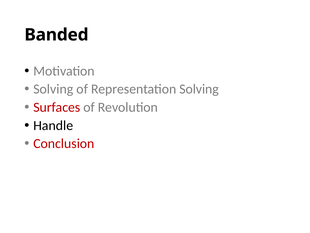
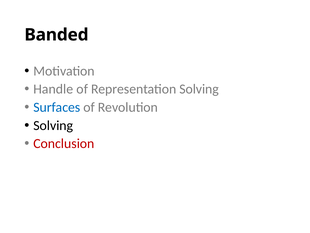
Solving at (53, 89): Solving -> Handle
Surfaces colour: red -> blue
Handle at (53, 125): Handle -> Solving
